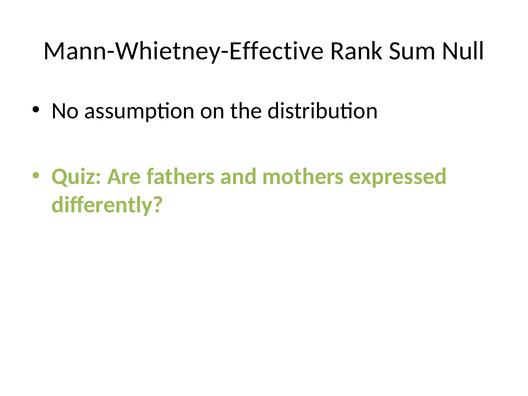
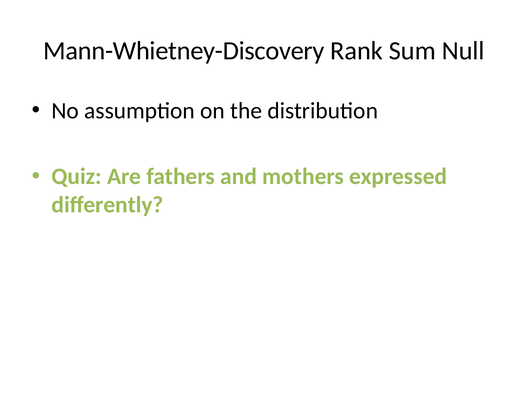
Mann-Whietney-Effective: Mann-Whietney-Effective -> Mann-Whietney-Discovery
